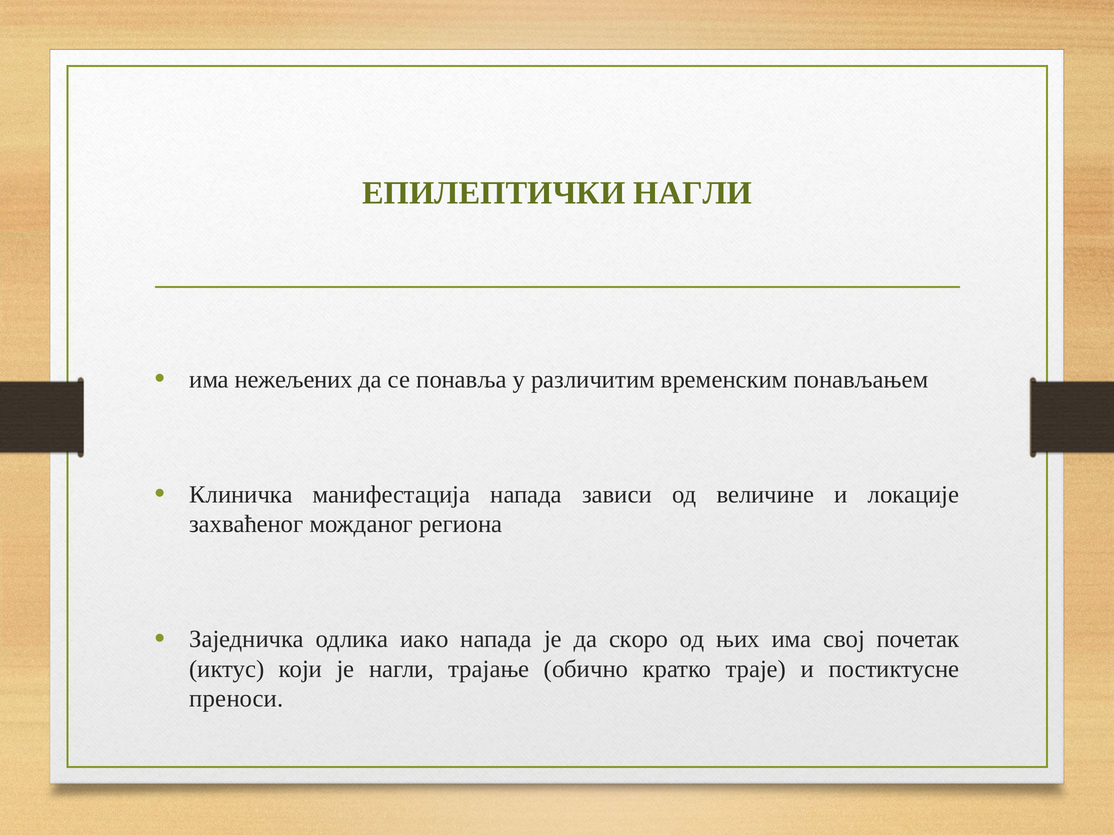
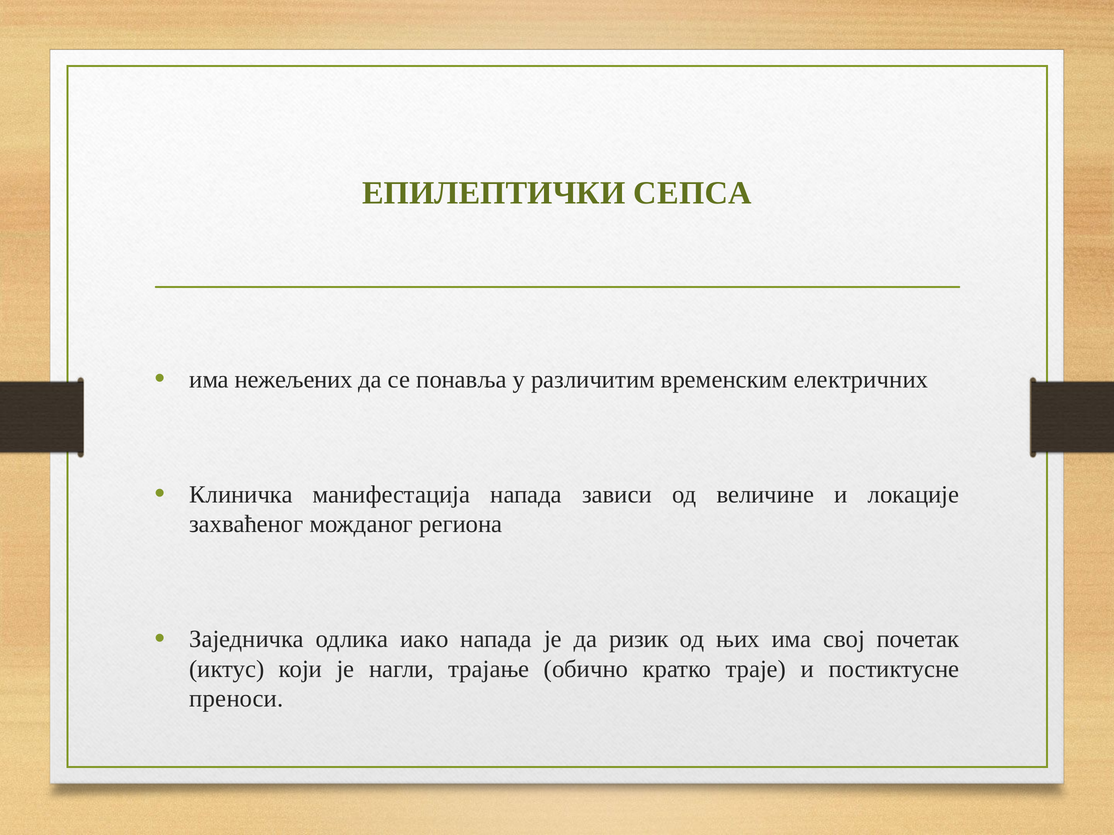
ЕПИЛЕПТИЧКИ НАГЛИ: НАГЛИ -> СЕПСА
понављањем: понављањем -> електричних
скоро: скоро -> ризик
